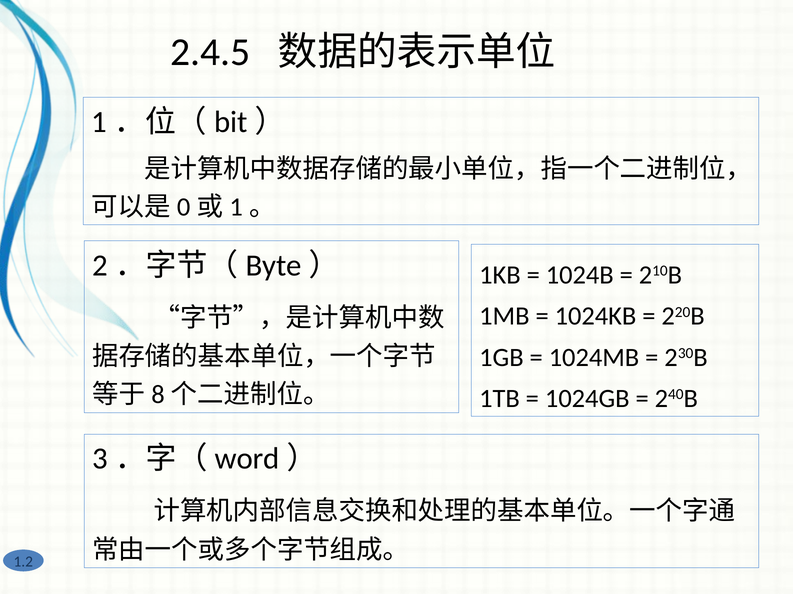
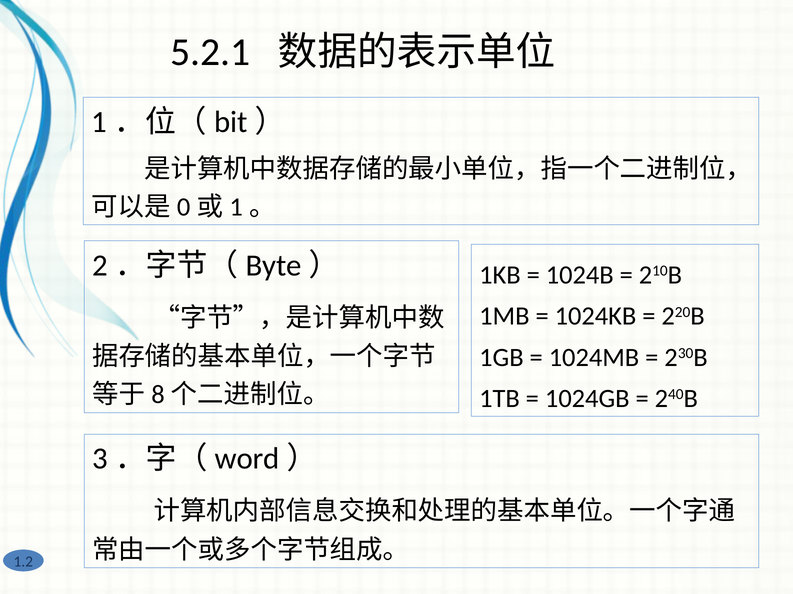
2.4.5: 2.4.5 -> 5.2.1
